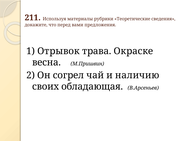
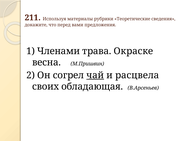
Отрывок: Отрывок -> Членами
чай underline: none -> present
наличию: наличию -> расцвела
